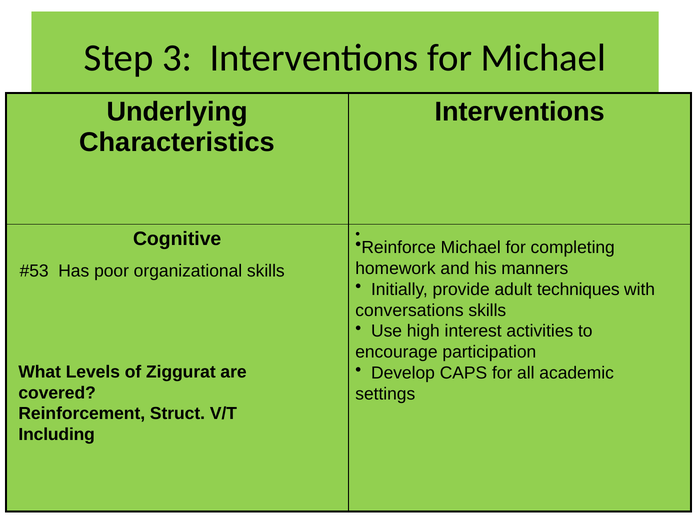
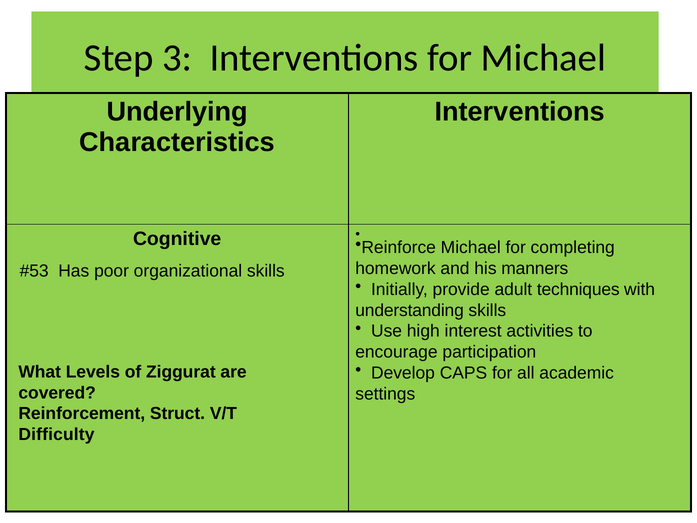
conversations: conversations -> understanding
Including: Including -> Difficulty
